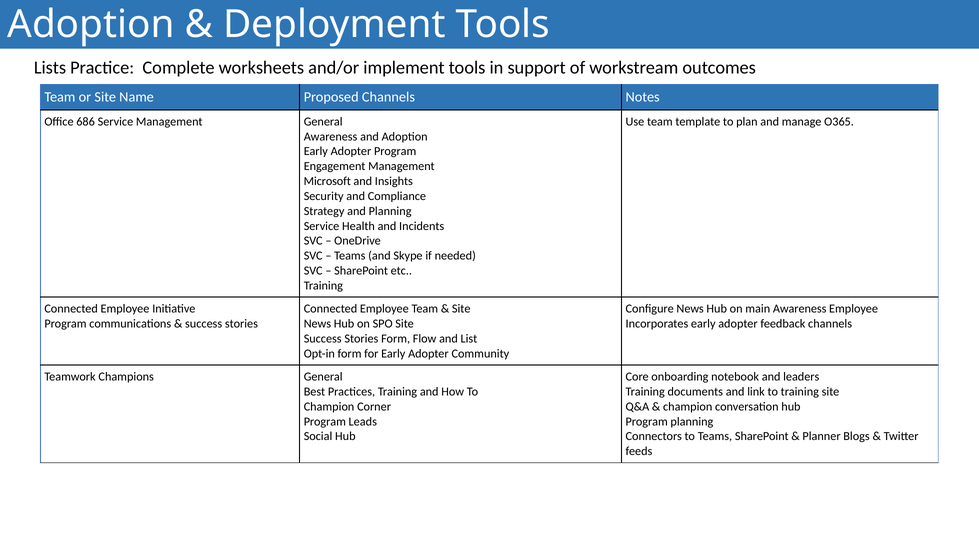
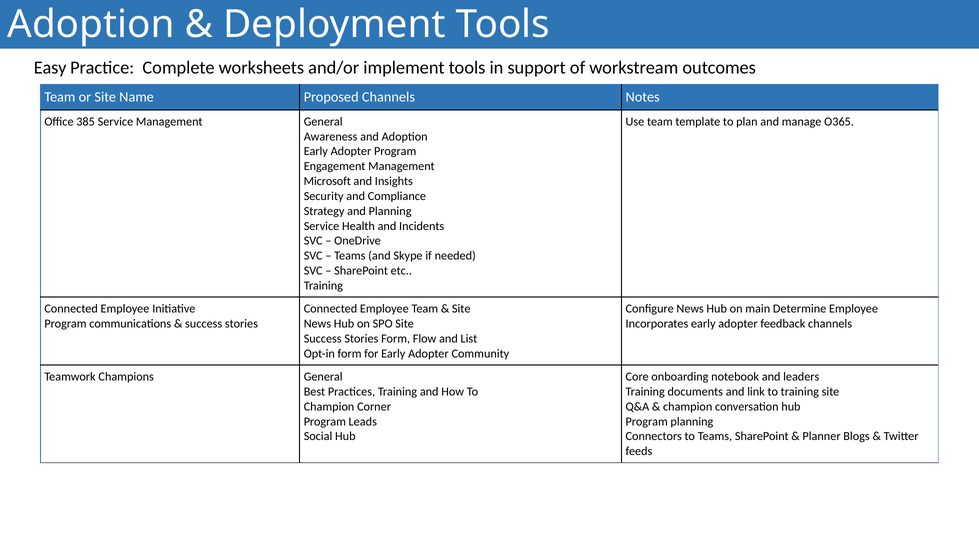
Lists: Lists -> Easy
686: 686 -> 385
main Awareness: Awareness -> Determine
